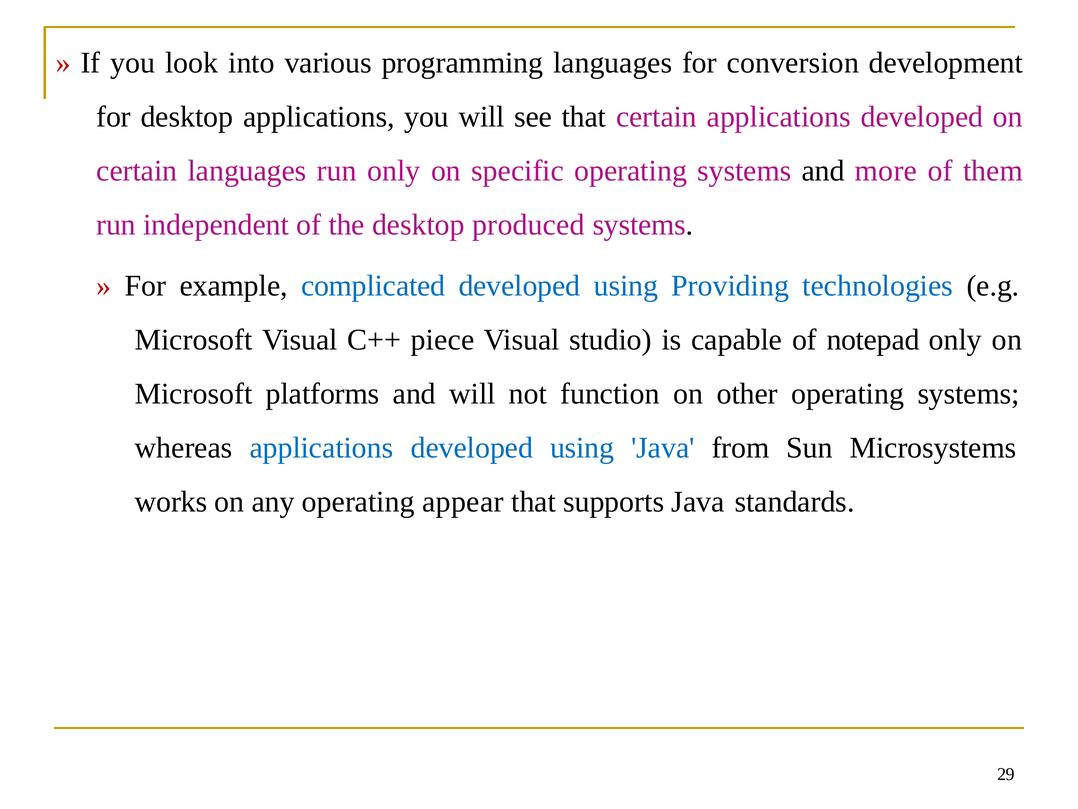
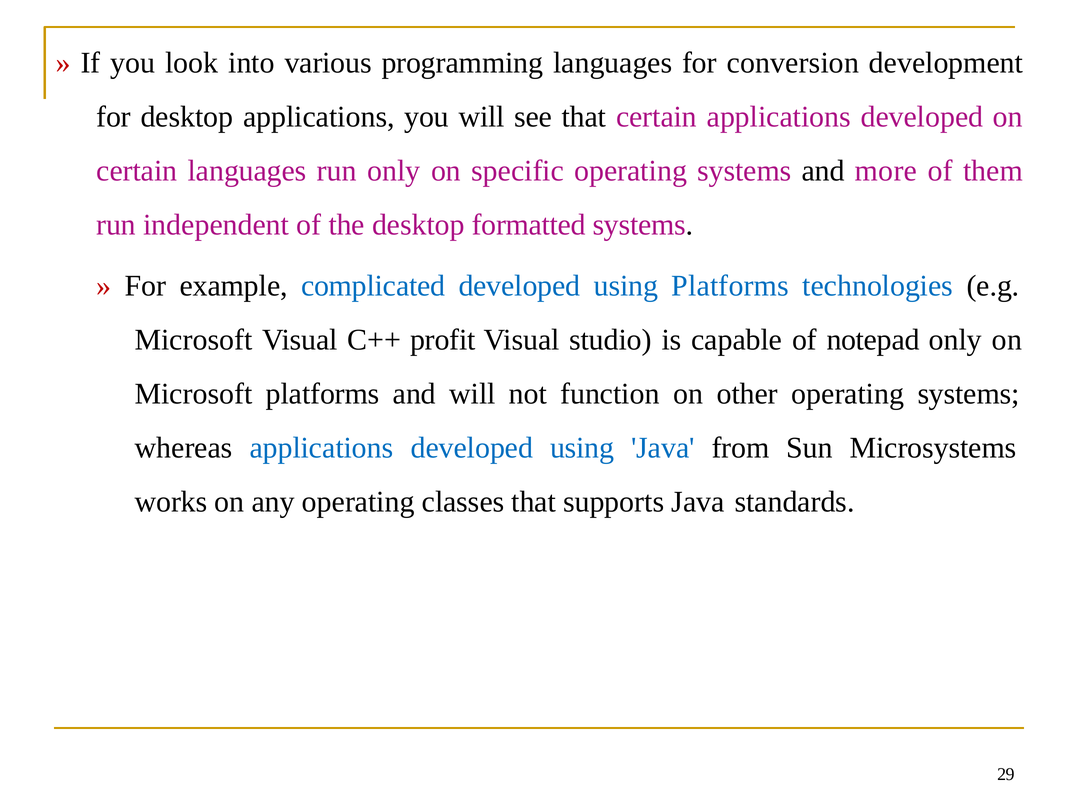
produced: produced -> formatted
using Providing: Providing -> Platforms
piece: piece -> profit
appear: appear -> classes
